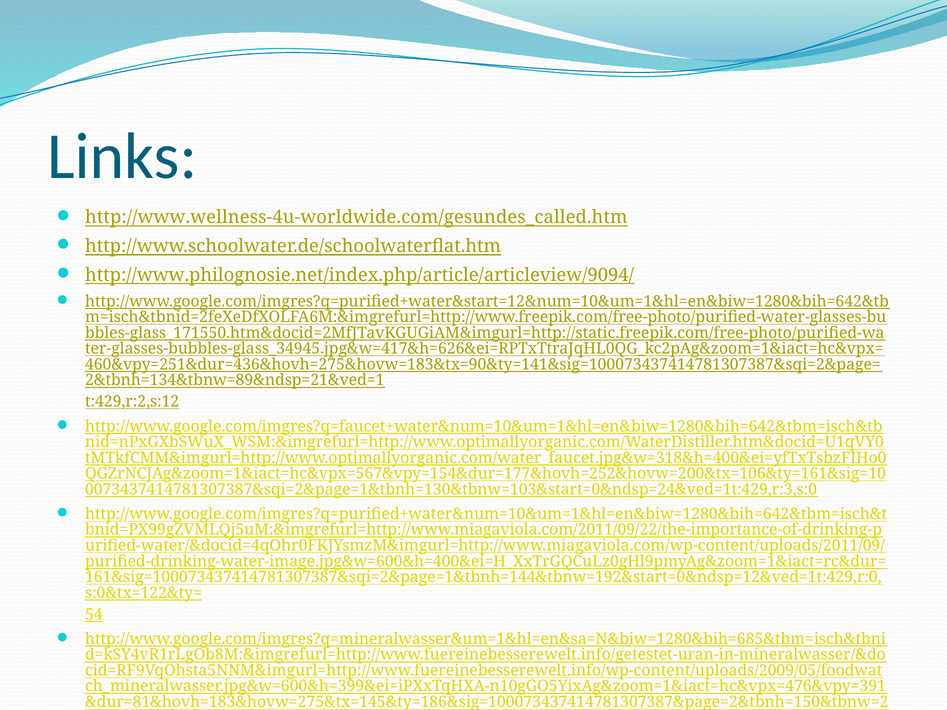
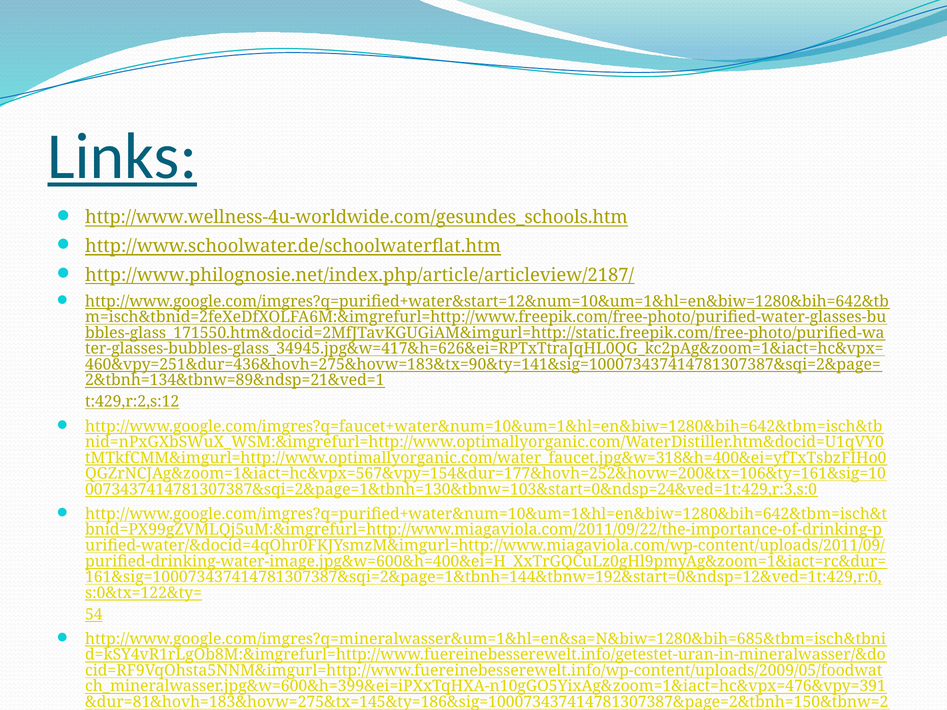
Links underline: none -> present
http://www.wellness-4u-worldwide.com/gesundes_called.htm: http://www.wellness-4u-worldwide.com/gesundes_called.htm -> http://www.wellness-4u-worldwide.com/gesundes_schools.htm
http://www.philognosie.net/index.php/article/articleview/9094/: http://www.philognosie.net/index.php/article/articleview/9094/ -> http://www.philognosie.net/index.php/article/articleview/2187/
